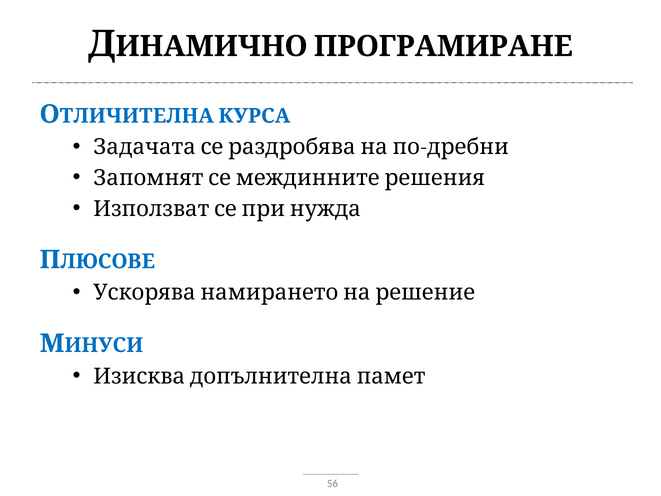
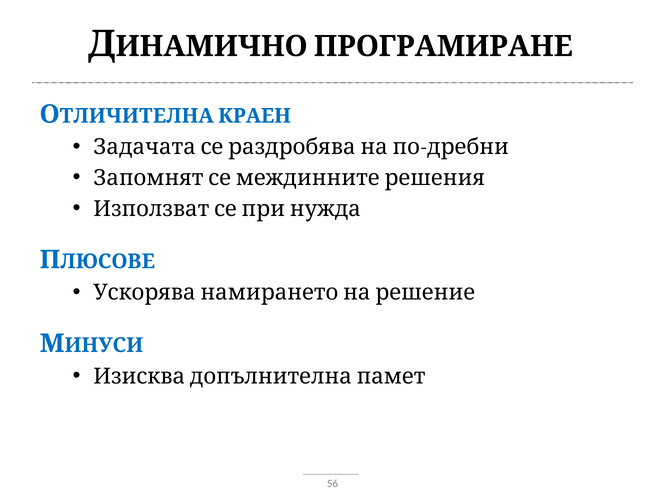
КУРСА: КУРСА -> КРАЕН
